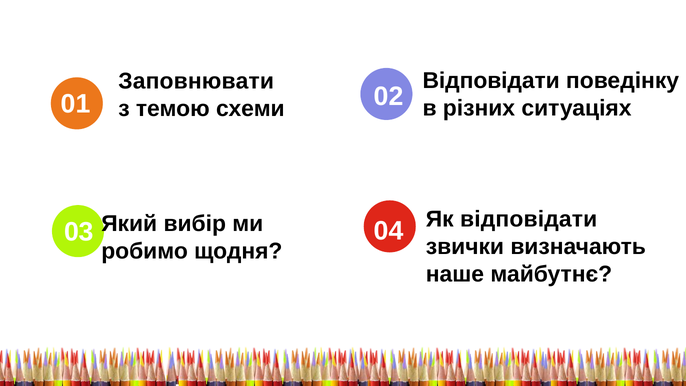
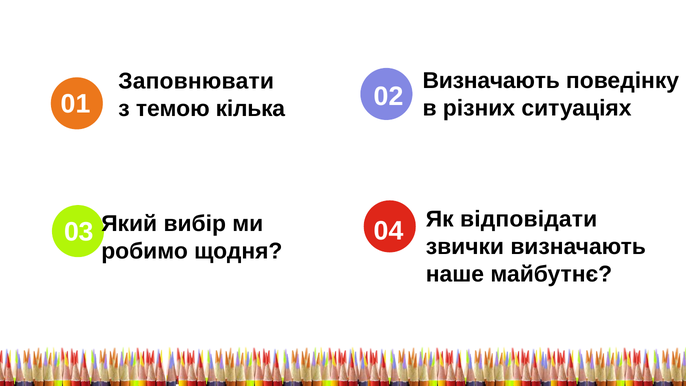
Відповідати at (491, 81): Відповідати -> Визначають
схеми: схеми -> кілька
